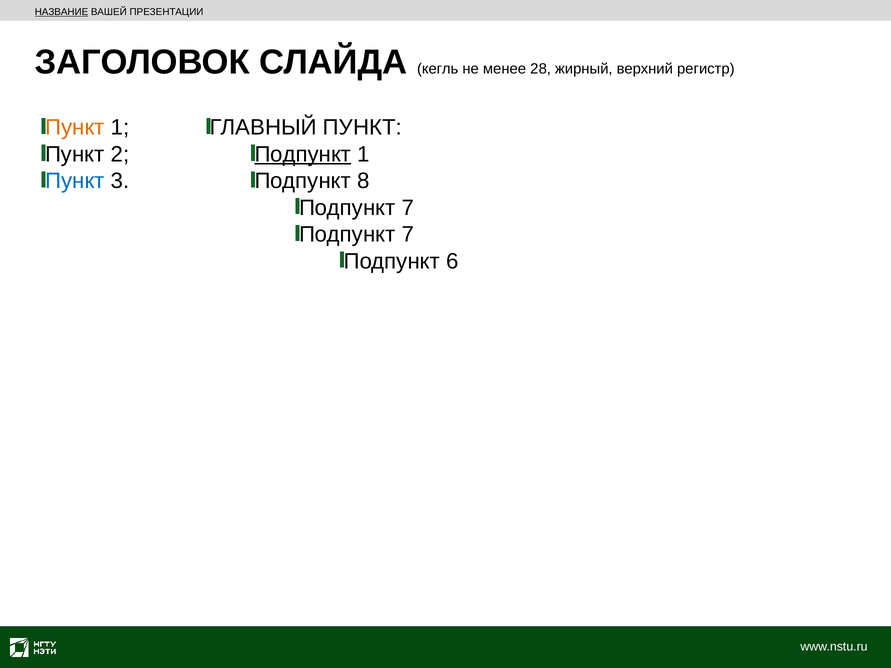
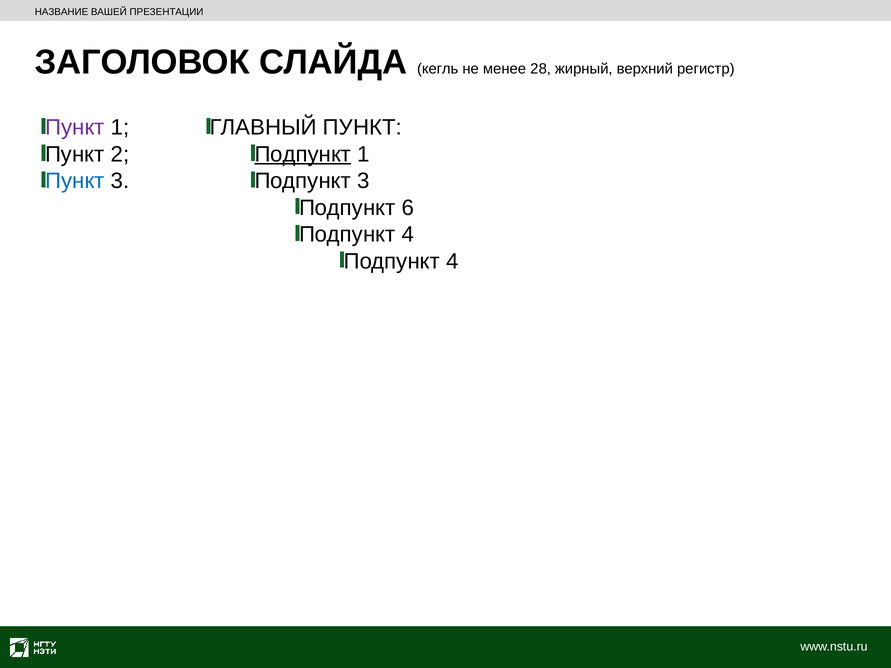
НАЗВАНИЕ underline: present -> none
Пункт at (75, 128) colour: orange -> purple
Подпункт 8: 8 -> 3
7 at (408, 208): 7 -> 6
7 at (408, 235): 7 -> 4
6 at (452, 261): 6 -> 4
